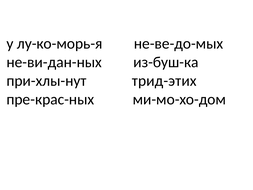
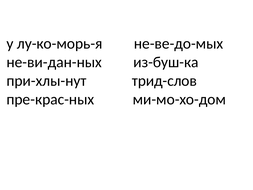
трид-этих: трид-этих -> трид-слов
